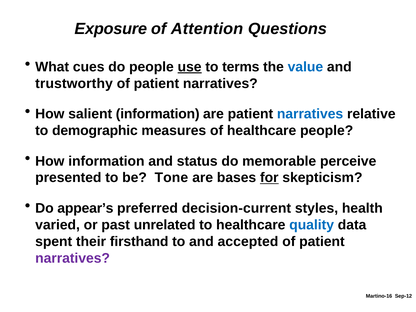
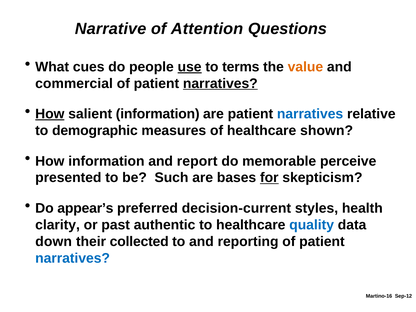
Exposure: Exposure -> Narrative
value colour: blue -> orange
trustworthy: trustworthy -> commercial
narratives at (220, 83) underline: none -> present
How at (50, 114) underline: none -> present
healthcare people: people -> shown
status: status -> report
Tone: Tone -> Such
varied: varied -> clarity
unrelated: unrelated -> authentic
spent: spent -> down
firsthand: firsthand -> collected
accepted: accepted -> reporting
narratives at (73, 258) colour: purple -> blue
